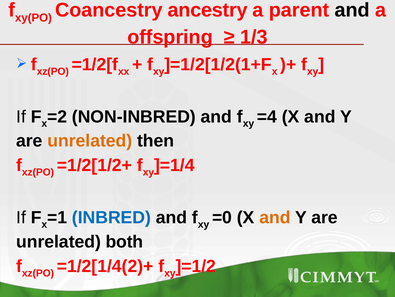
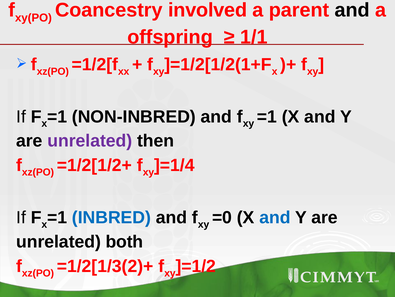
ancestry: ancestry -> involved
1/3: 1/3 -> 1/1
=2 at (57, 116): =2 -> =1
=4 at (267, 116): =4 -> =1
unrelated at (90, 140) colour: orange -> purple
and at (275, 217) colour: orange -> blue
=1/2[1/4(2)+: =1/2[1/4(2)+ -> =1/2[1/3(2)+
